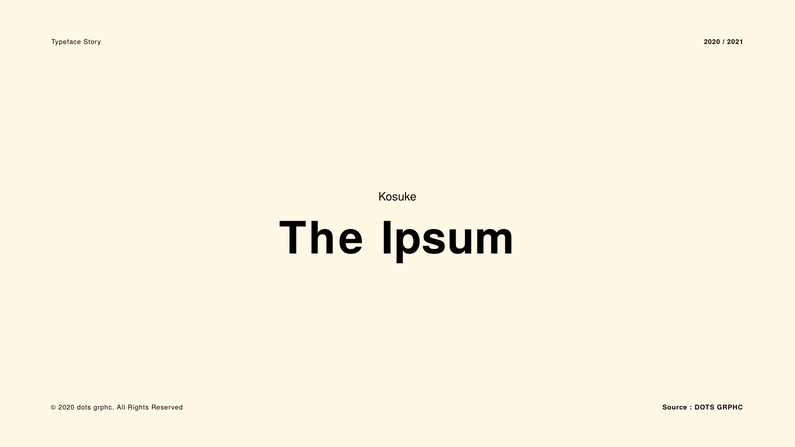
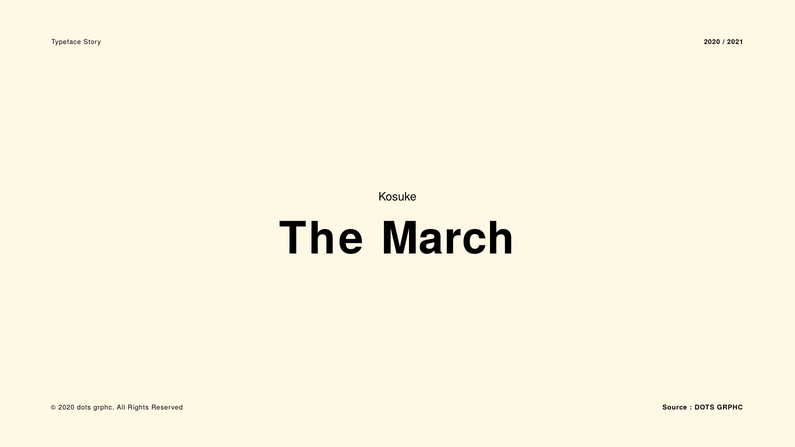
Ipsum: Ipsum -> March
